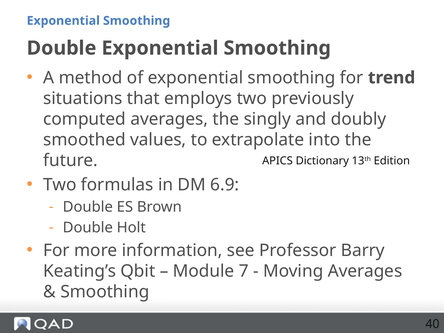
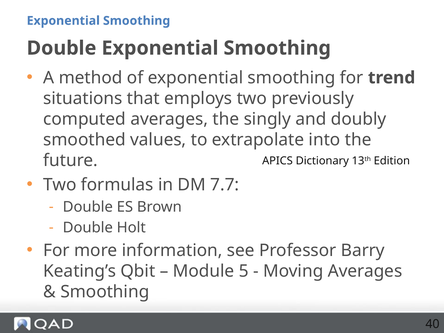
6.9: 6.9 -> 7.7
7: 7 -> 5
